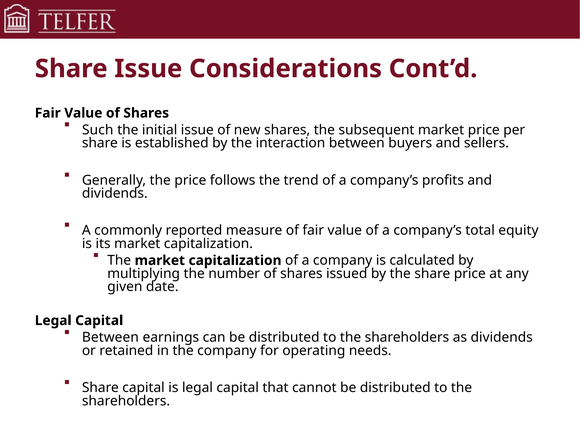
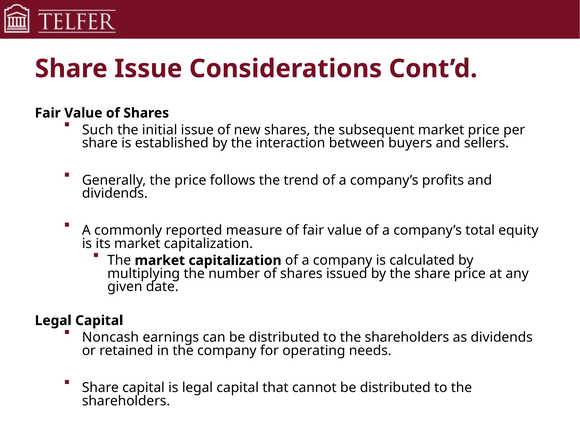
Between at (110, 337): Between -> Noncash
